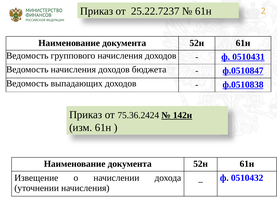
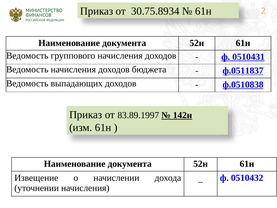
25.22.7237: 25.22.7237 -> 30.75.8934
ф.0510847: ф.0510847 -> ф.0511837
75.36.2424: 75.36.2424 -> 83.89.1997
